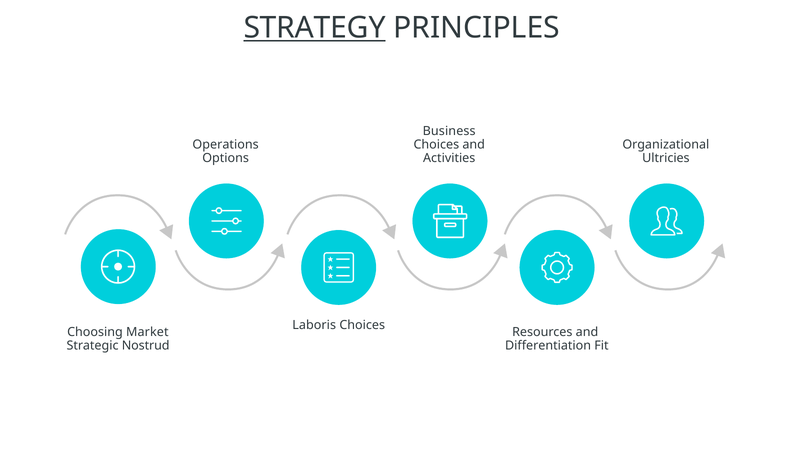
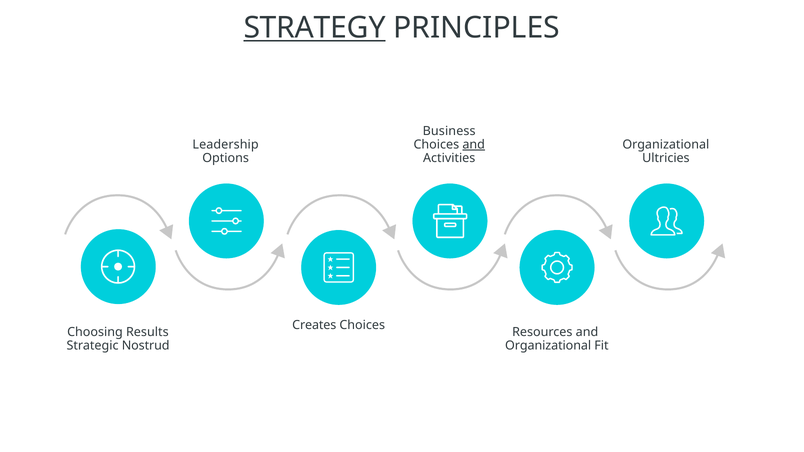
Operations: Operations -> Leadership
and at (474, 145) underline: none -> present
Laboris: Laboris -> Creates
Market: Market -> Results
Differentiation at (548, 346): Differentiation -> Organizational
